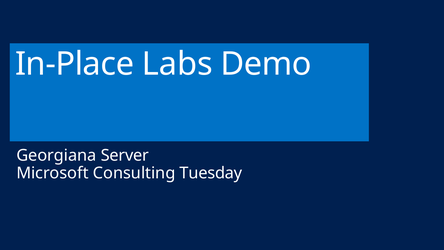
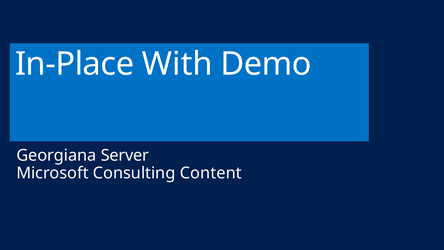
Labs: Labs -> With
Tuesday: Tuesday -> Content
